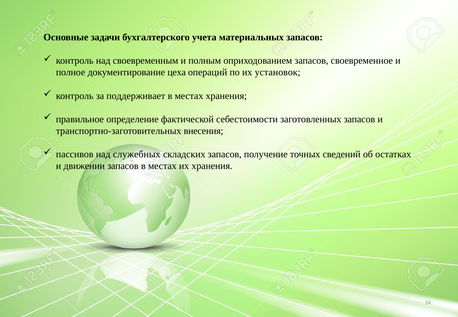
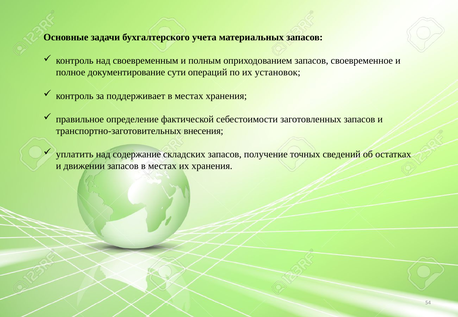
цеха: цеха -> сути
пассивов: пассивов -> уплатить
служебных: служебных -> содержание
